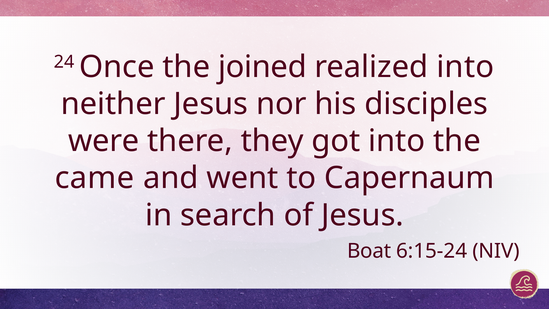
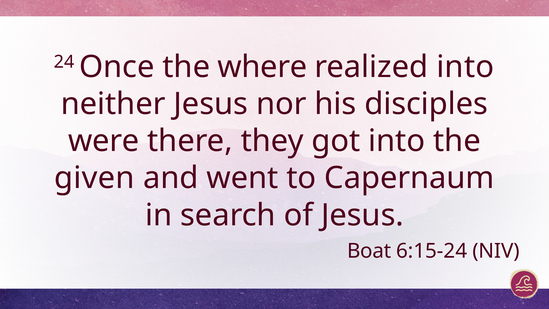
joined: joined -> where
came: came -> given
